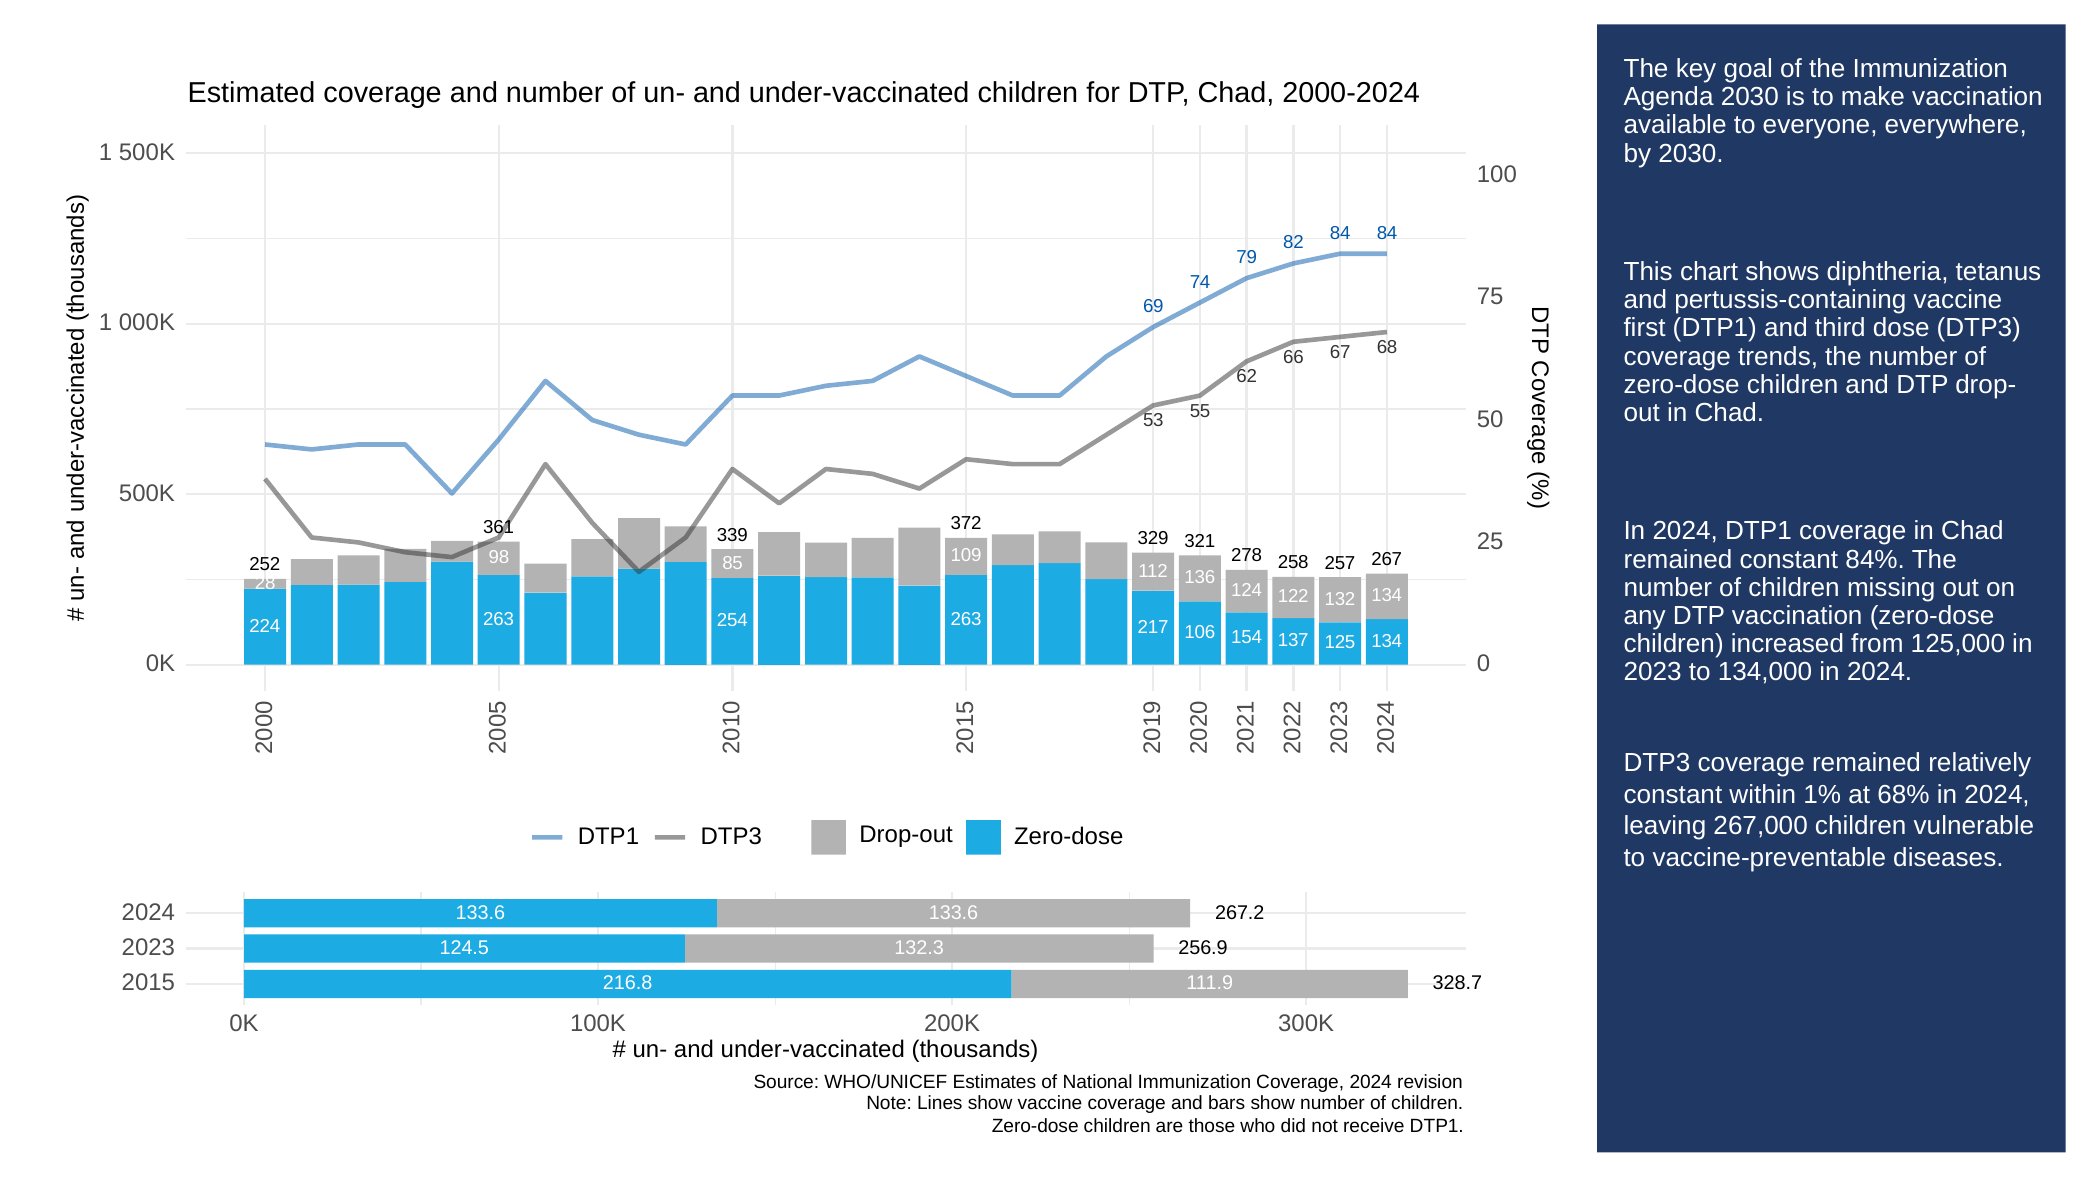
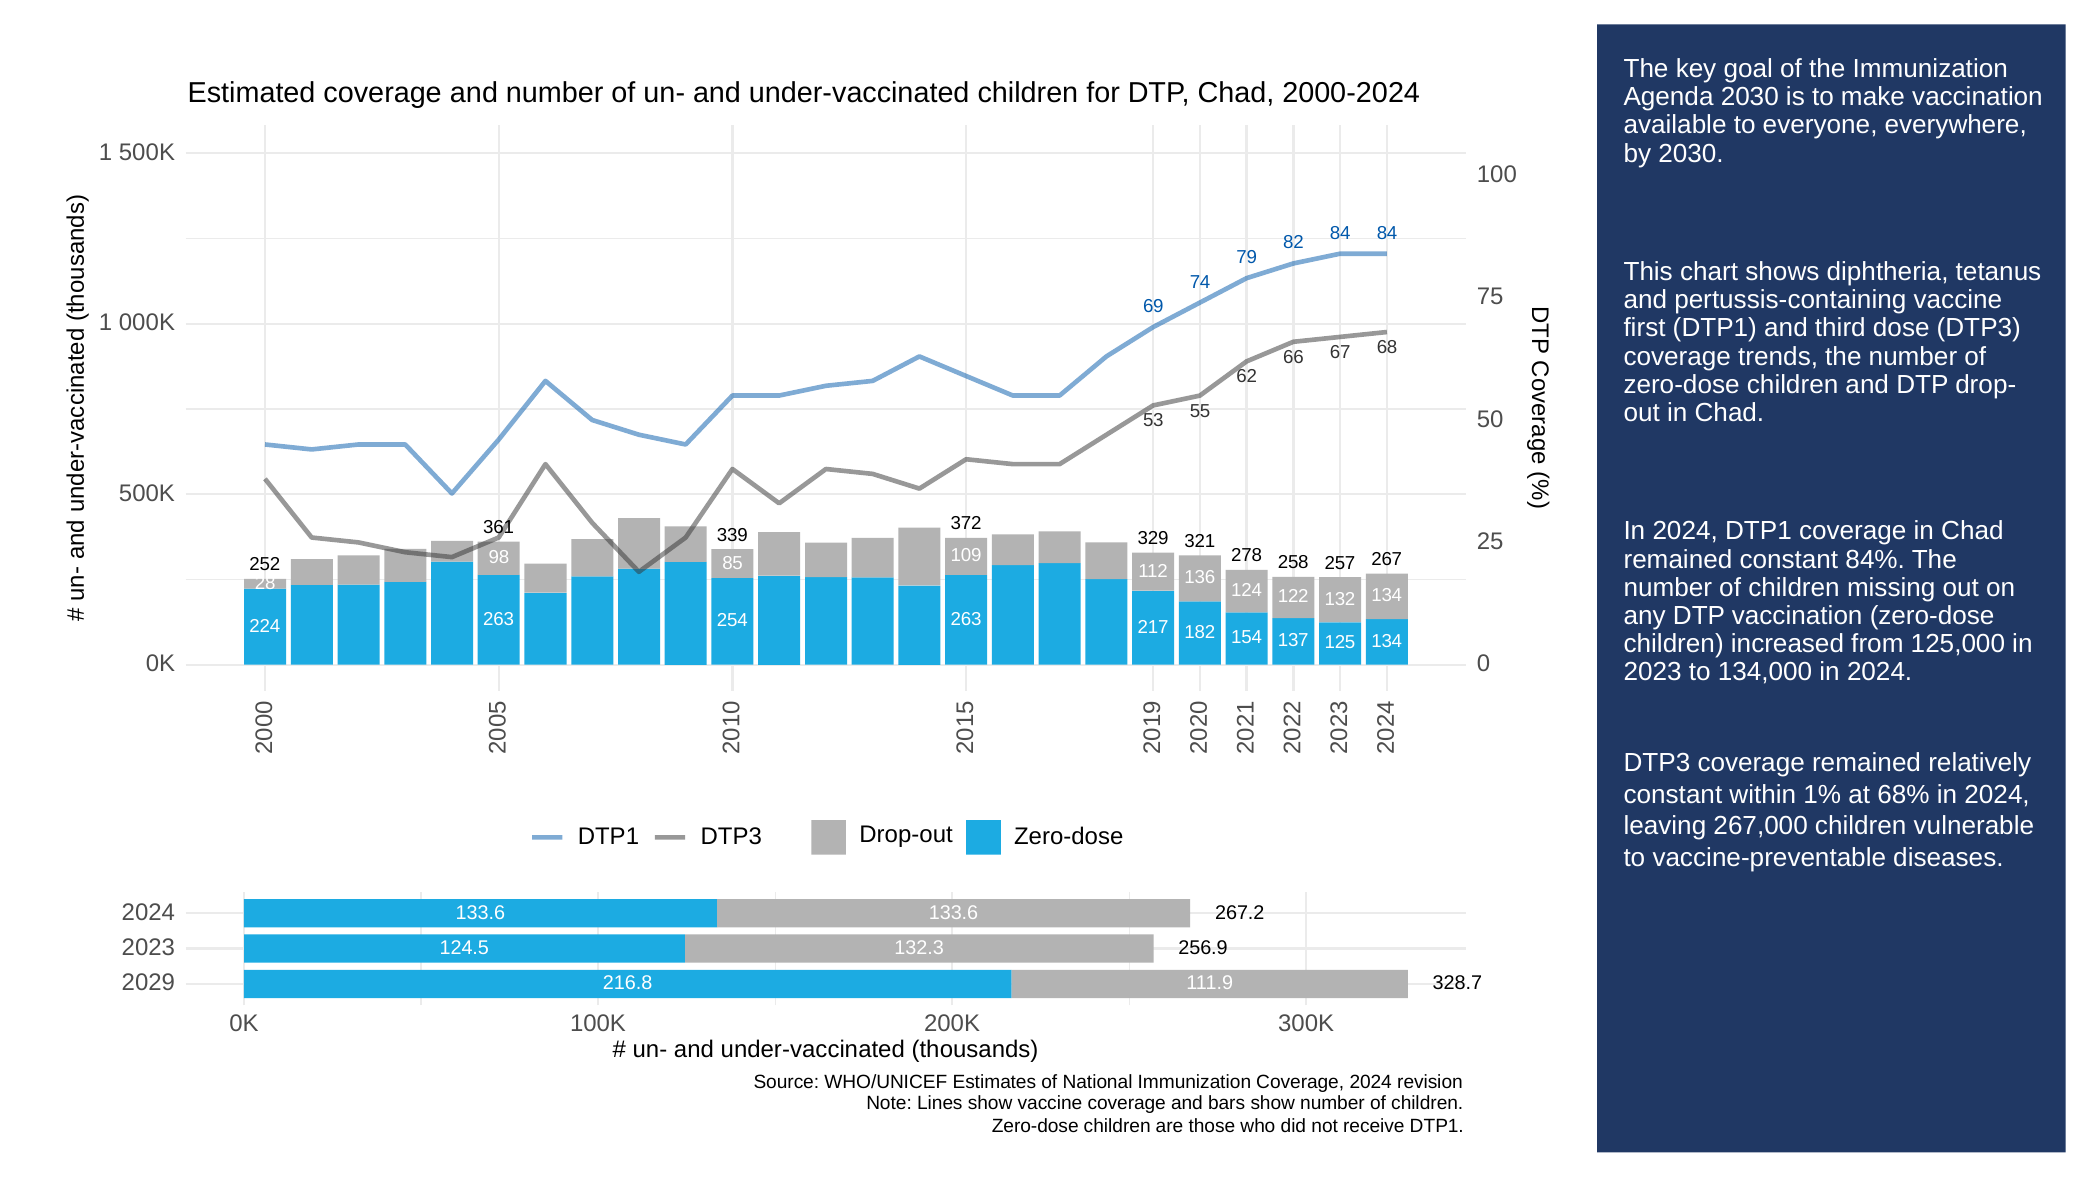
106: 106 -> 182
2015: 2015 -> 2029
